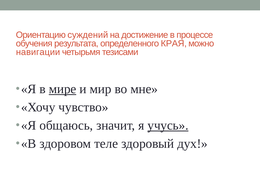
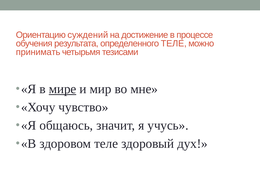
определенного КРАЯ: КРАЯ -> ТЕЛЕ
навигации: навигации -> принимать
учусь underline: present -> none
